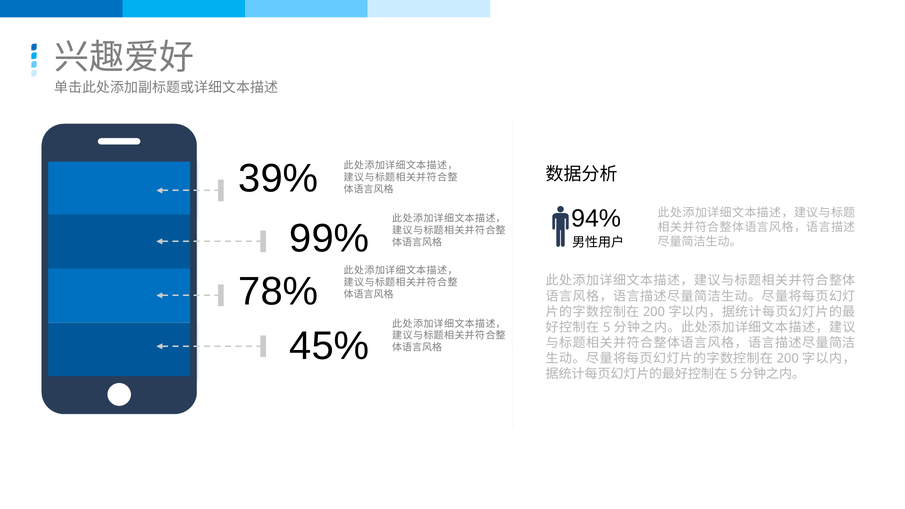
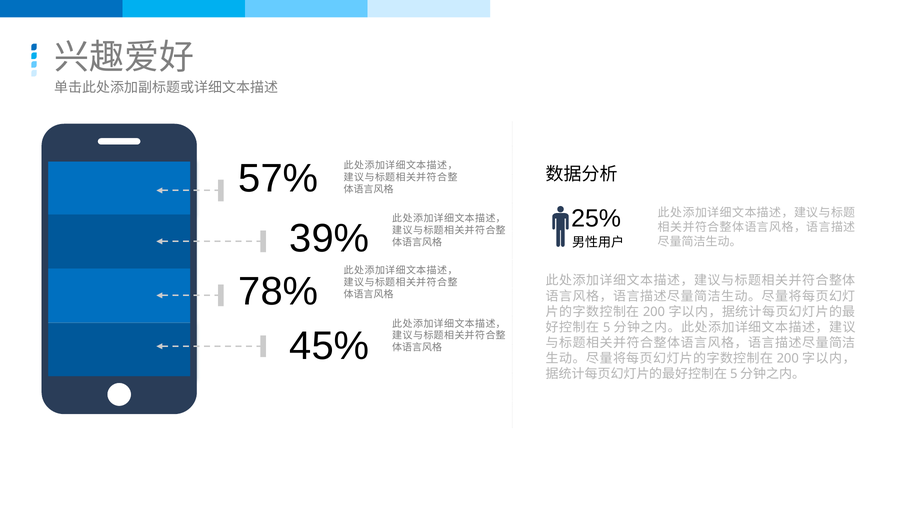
39%: 39% -> 57%
94%: 94% -> 25%
99%: 99% -> 39%
